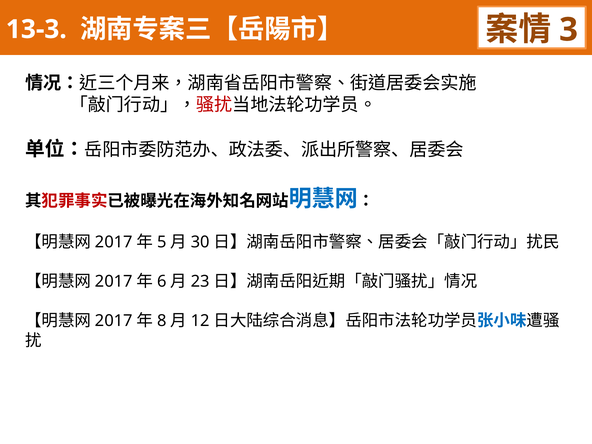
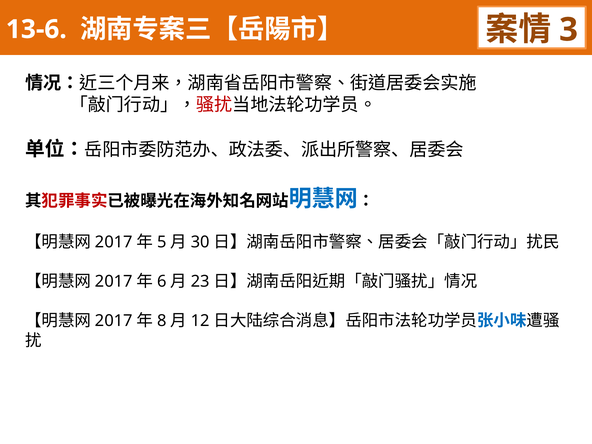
13-3: 13-3 -> 13-6
